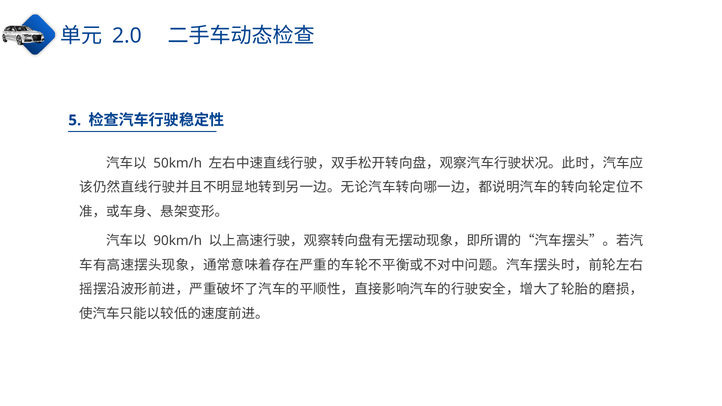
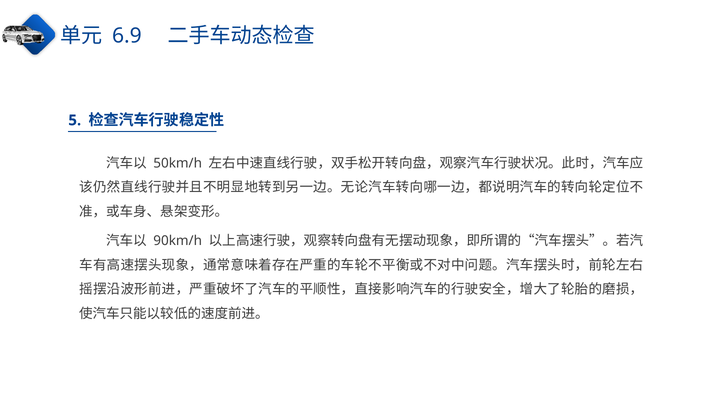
2.0: 2.0 -> 6.9
